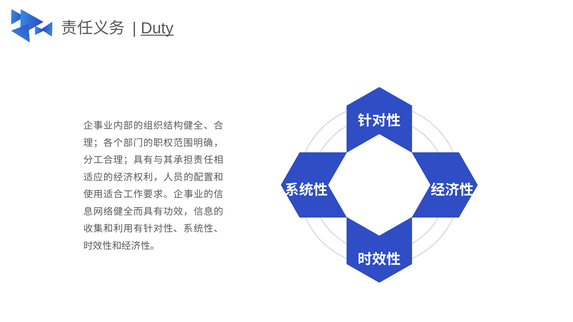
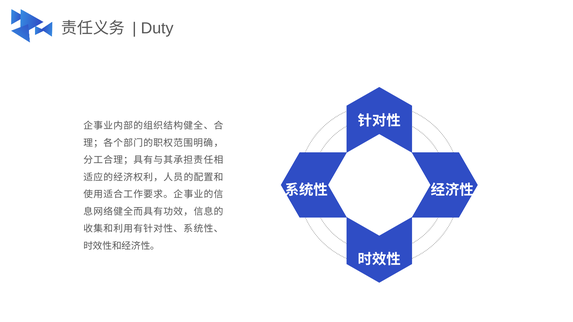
Duty underline: present -> none
